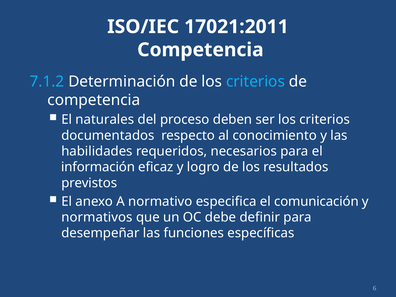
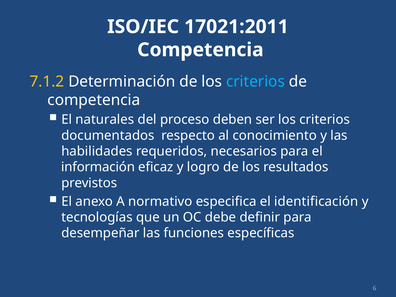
7.1.2 colour: light blue -> yellow
comunicación: comunicación -> identificación
normativos: normativos -> tecnologías
